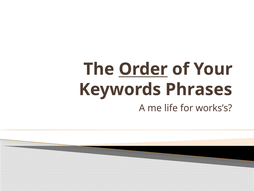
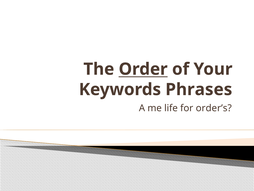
works’s: works’s -> order’s
